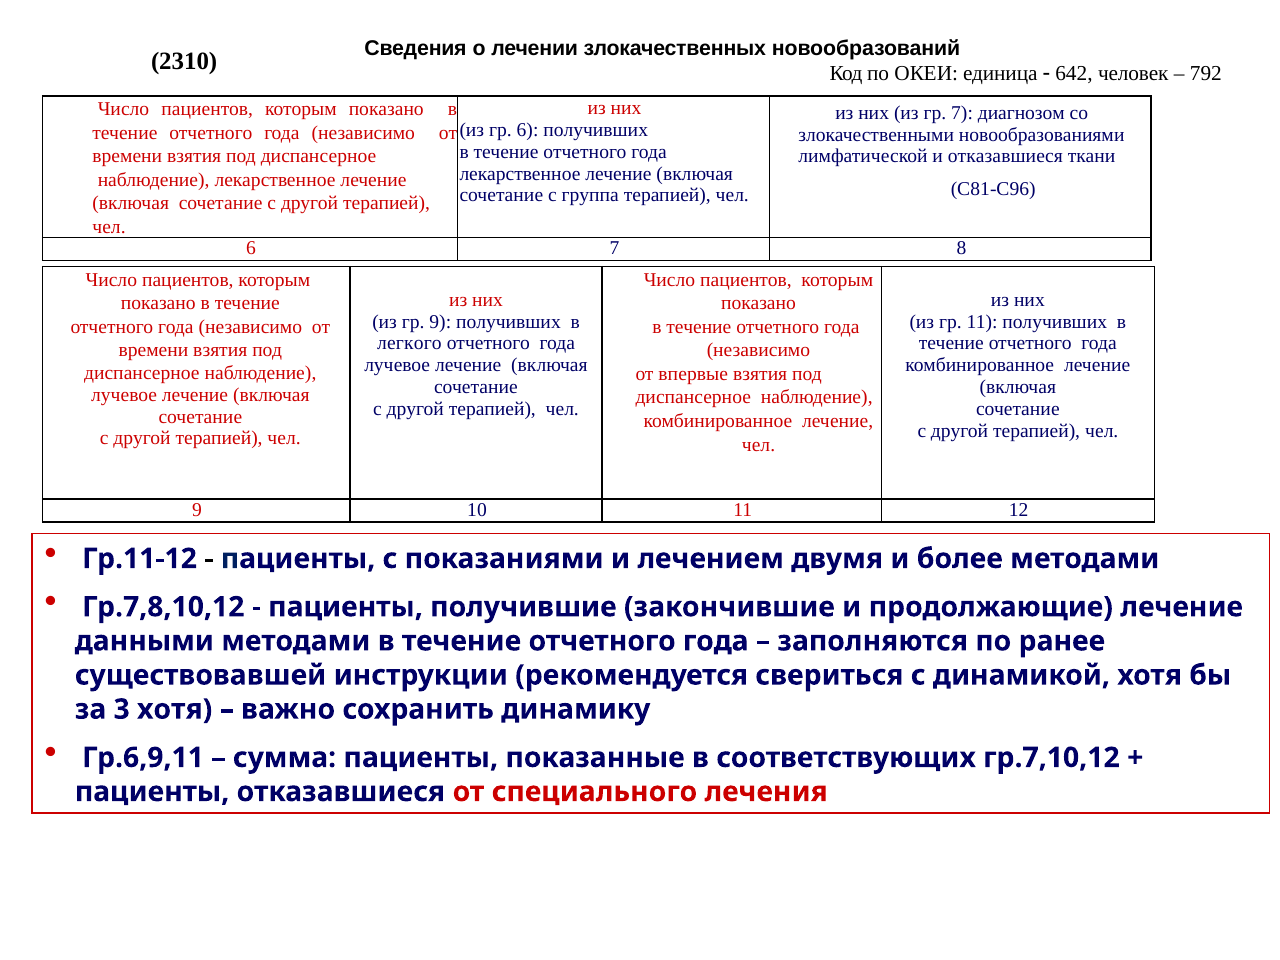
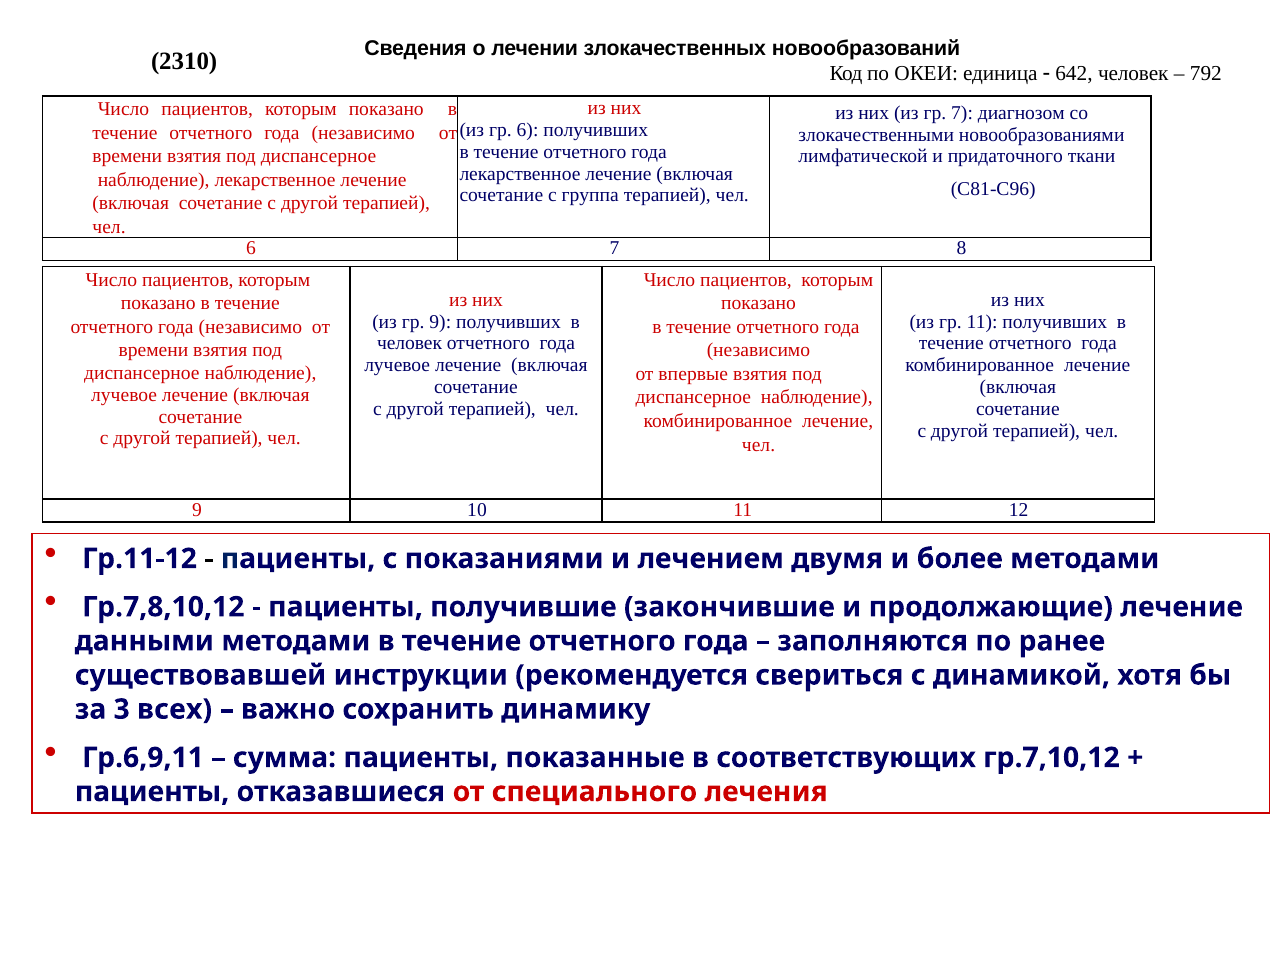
и отказавшиеся: отказавшиеся -> придаточного
легкого at (409, 344): легкого -> человек
3 хотя: хотя -> всех
